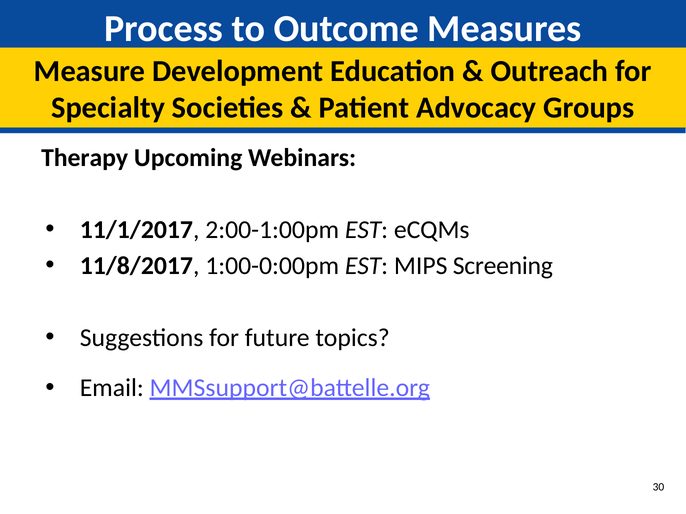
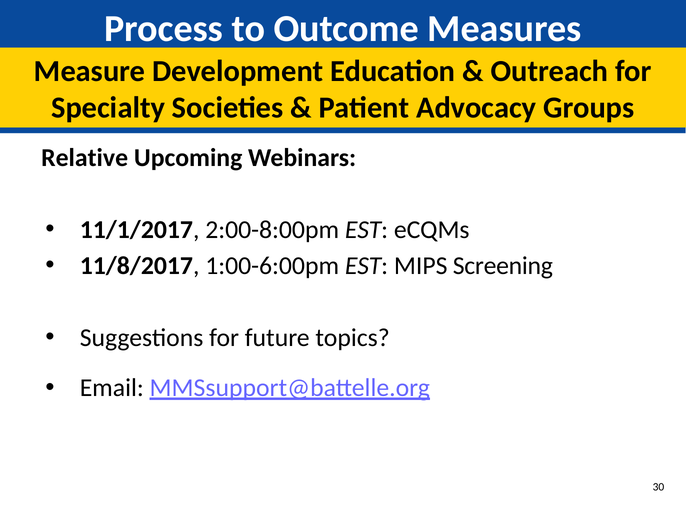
Therapy: Therapy -> Relative
2:00-1:00pm: 2:00-1:00pm -> 2:00-8:00pm
1:00-0:00pm: 1:00-0:00pm -> 1:00-6:00pm
